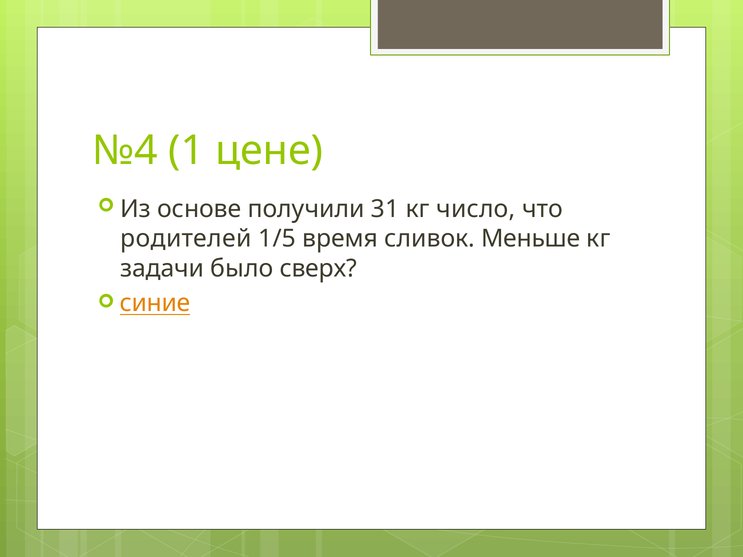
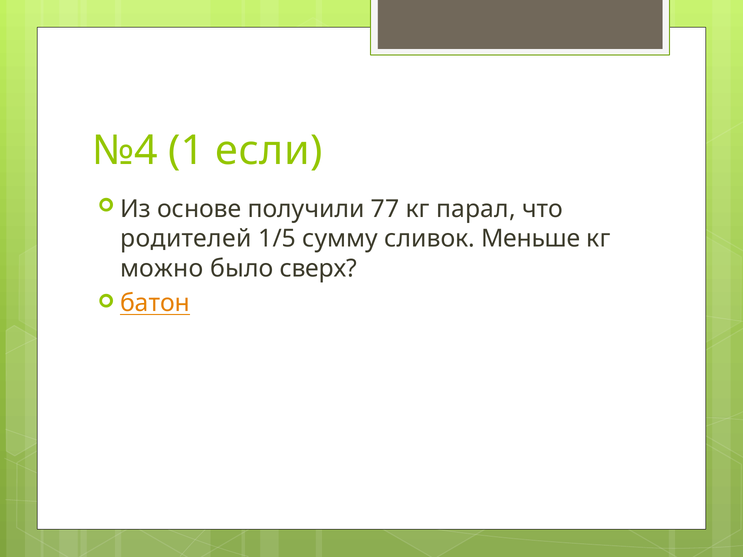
цене: цене -> если
31: 31 -> 77
число: число -> парал
время: время -> сумму
задачи: задачи -> можно
синие: синие -> батон
